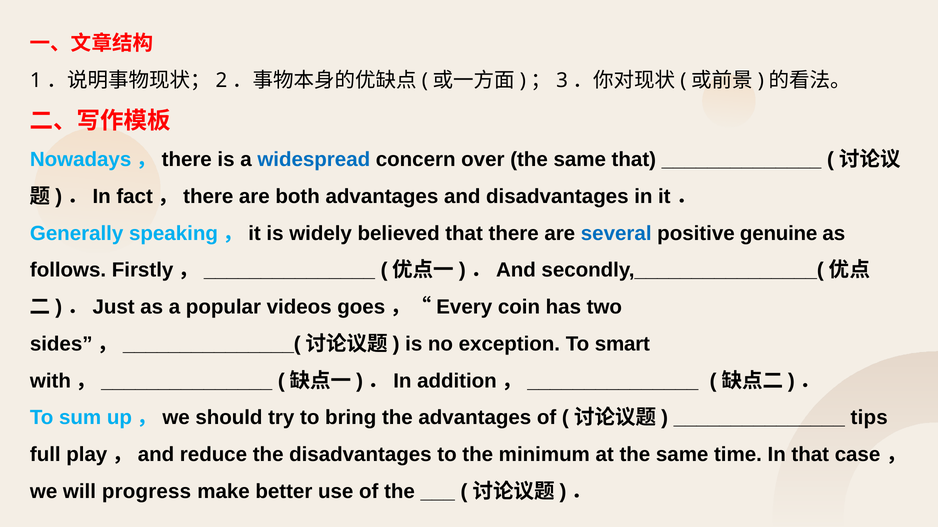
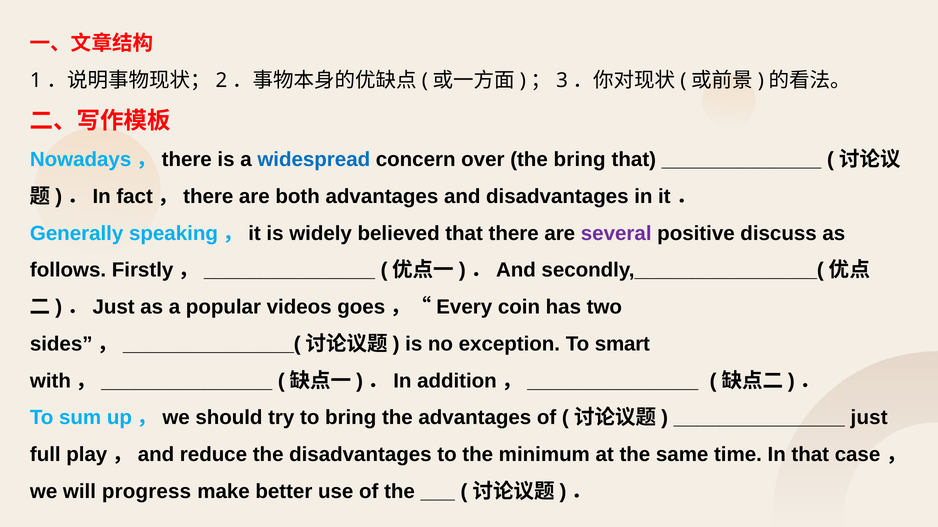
over the same: same -> bring
several colour: blue -> purple
genuine: genuine -> discuss
tips: tips -> just
